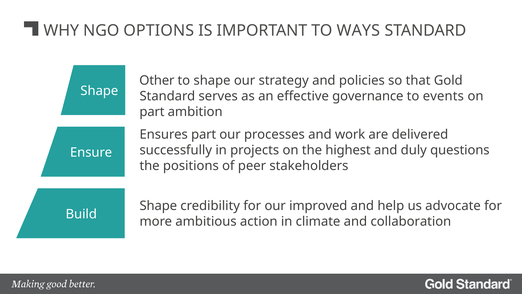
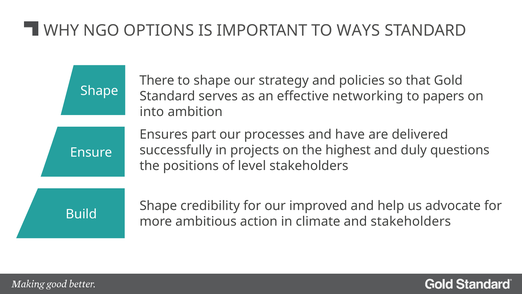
Other: Other -> There
governance: governance -> networking
events: events -> papers
part at (152, 112): part -> into
work: work -> have
peer: peer -> level
and collaboration: collaboration -> stakeholders
